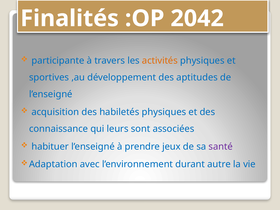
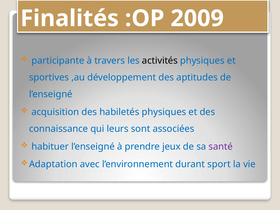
2042: 2042 -> 2009
activités colour: orange -> black
autre: autre -> sport
